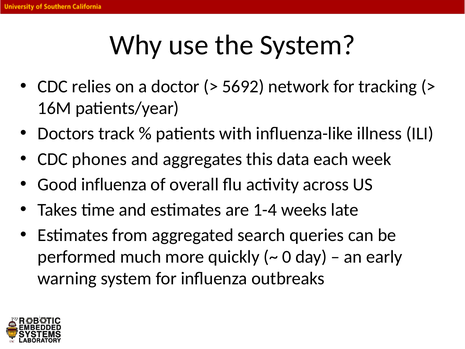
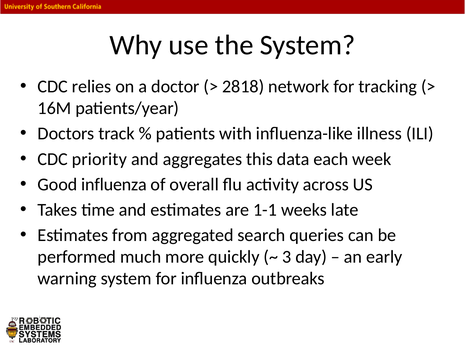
5692: 5692 -> 2818
phones: phones -> priority
1-4: 1-4 -> 1-1
0: 0 -> 3
